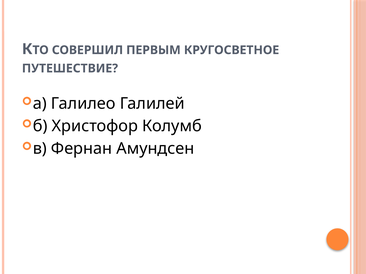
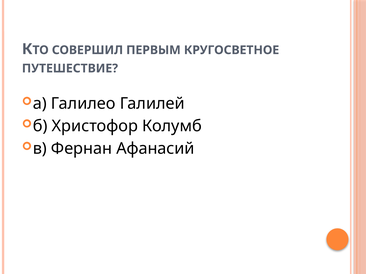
Амундсен: Амундсен -> Афанасий
